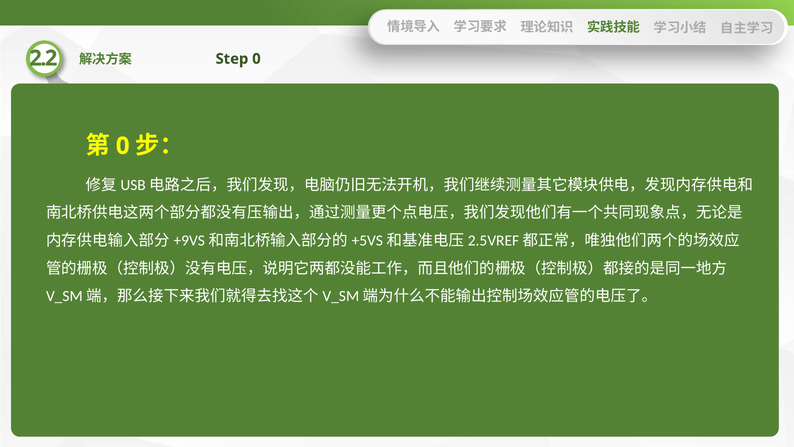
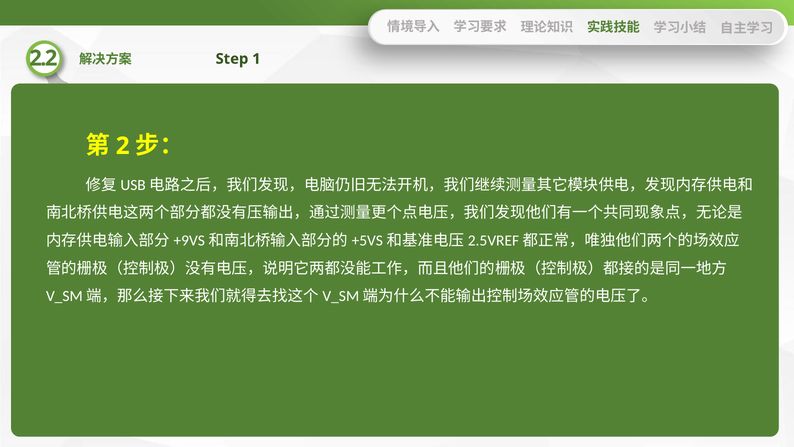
Step 0: 0 -> 1
0 at (123, 146): 0 -> 2
